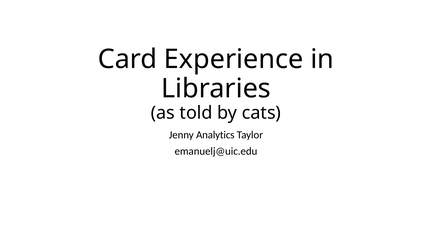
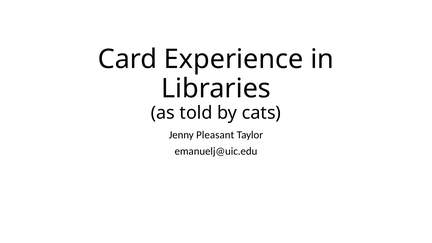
Analytics: Analytics -> Pleasant
